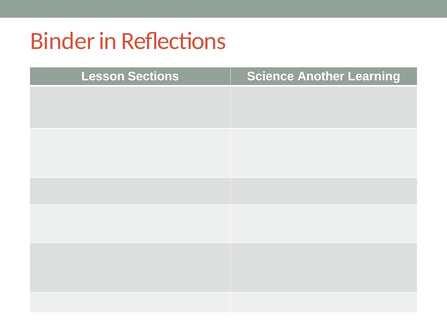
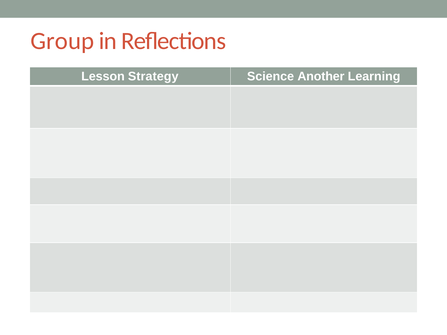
Binder: Binder -> Group
Sections: Sections -> Strategy
